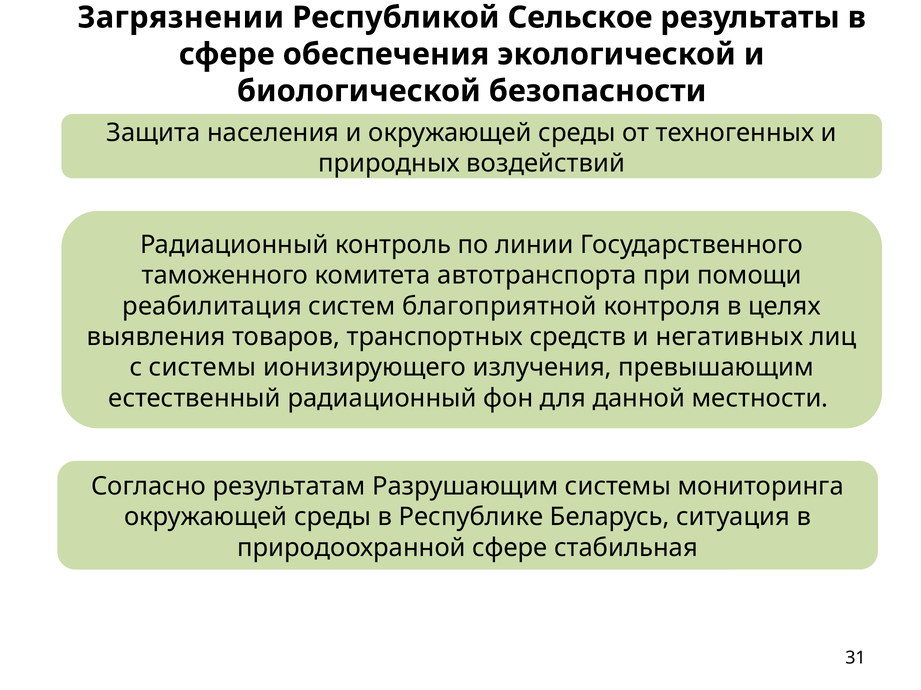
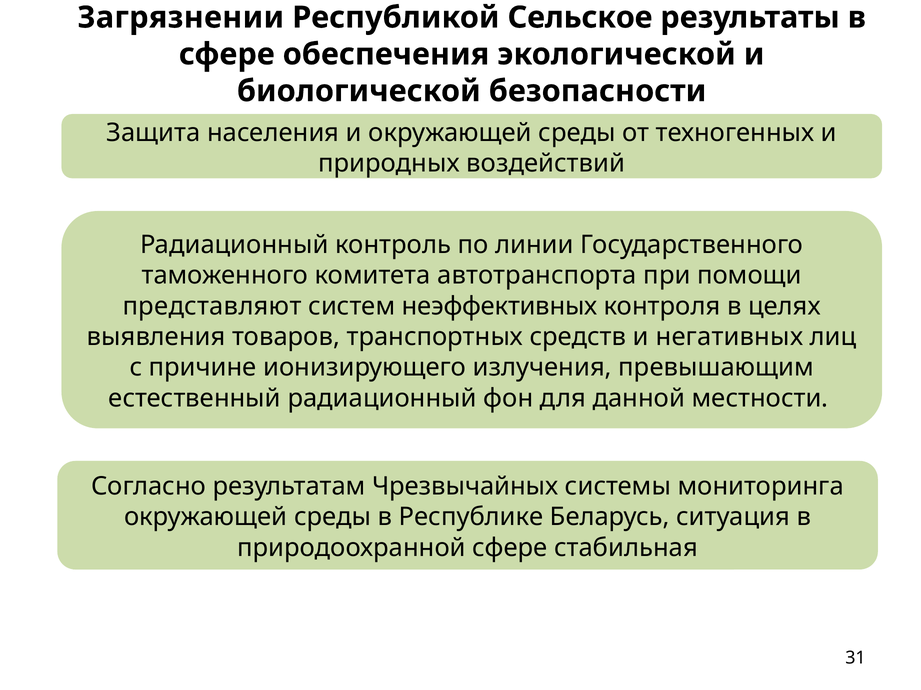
реабилитация: реабилитация -> представляют
благоприятной: благоприятной -> неэффективных
с системы: системы -> причине
Разрушающим: Разрушающим -> Чрезвычайных
